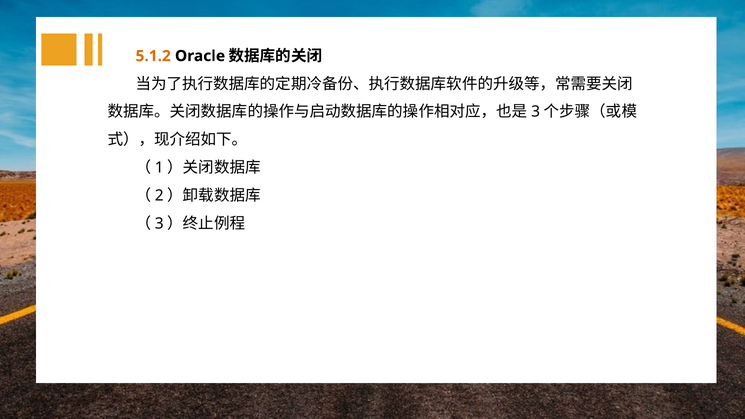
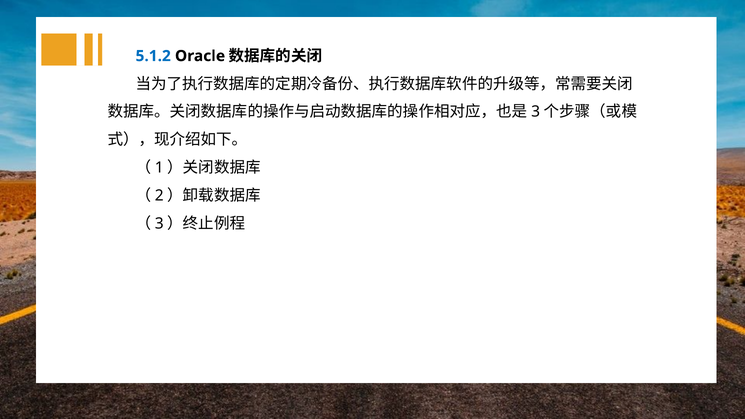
5.1.2 colour: orange -> blue
